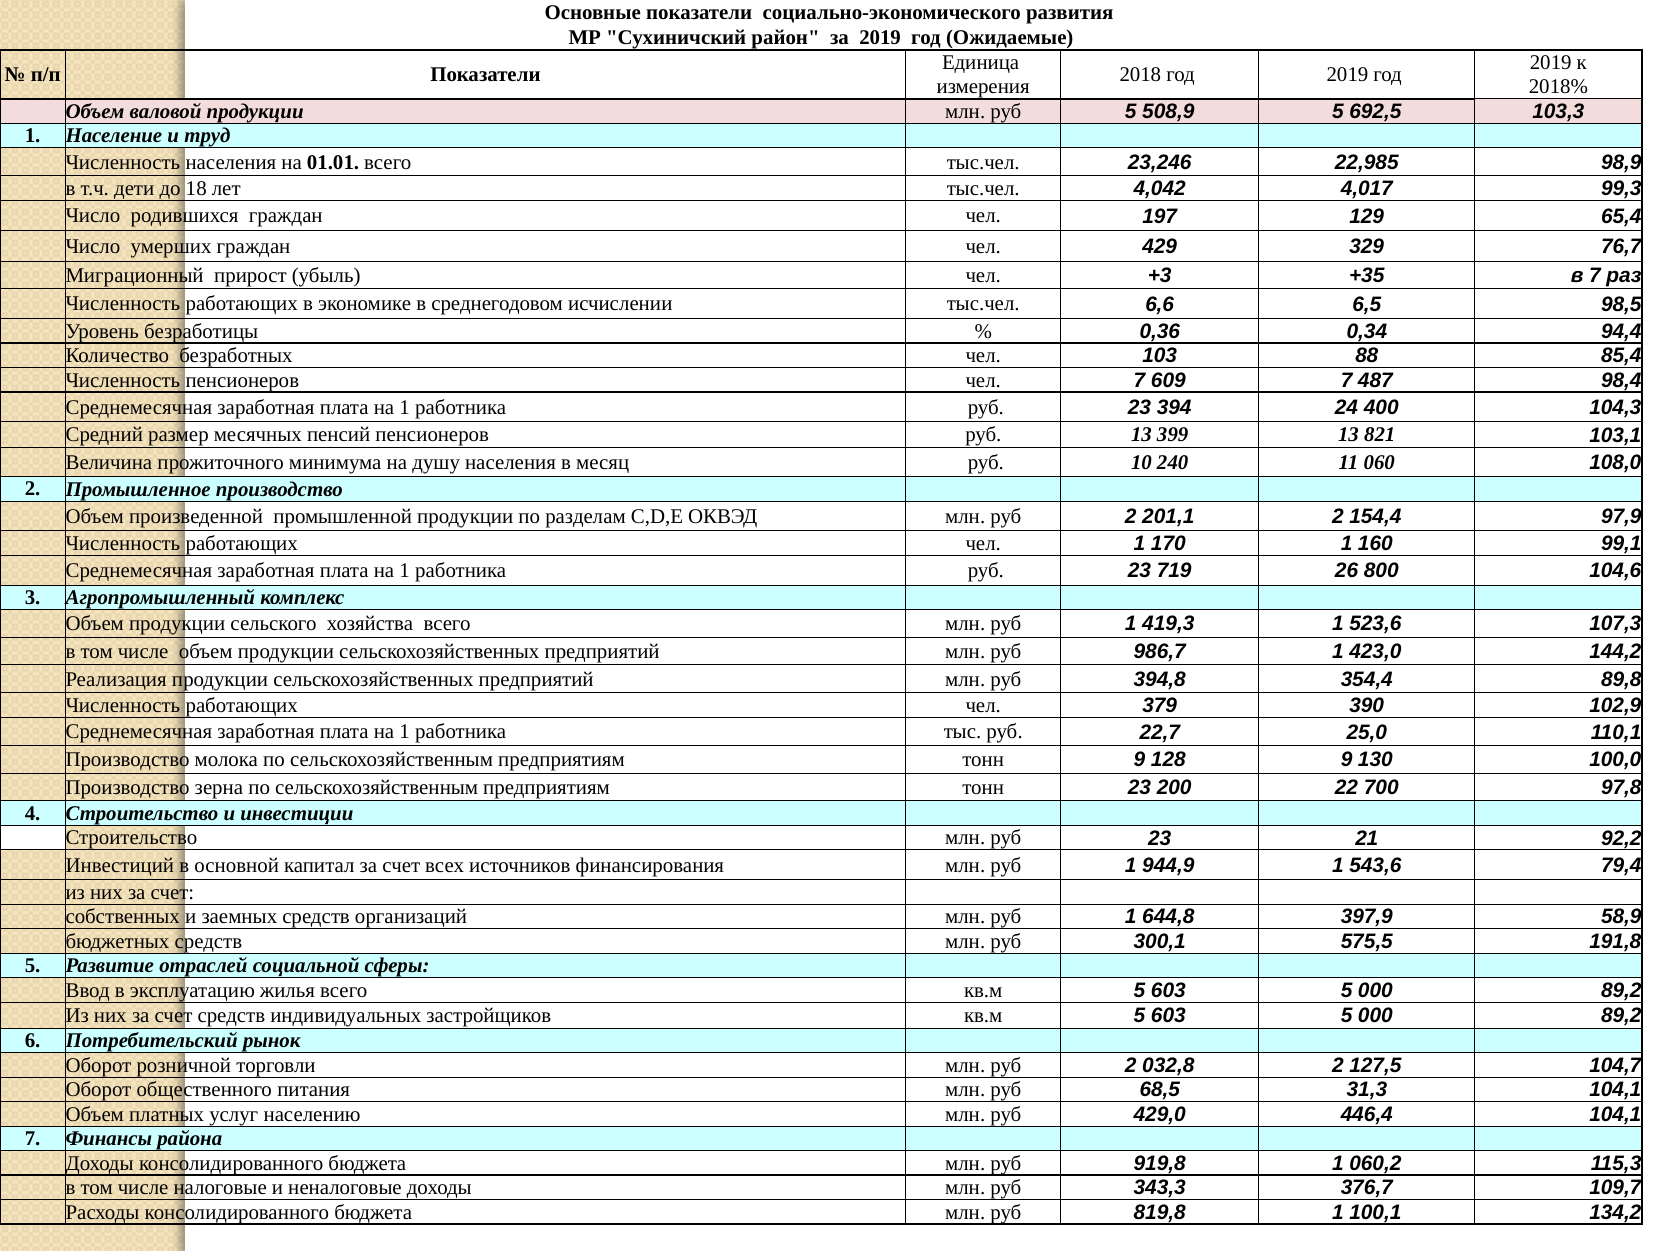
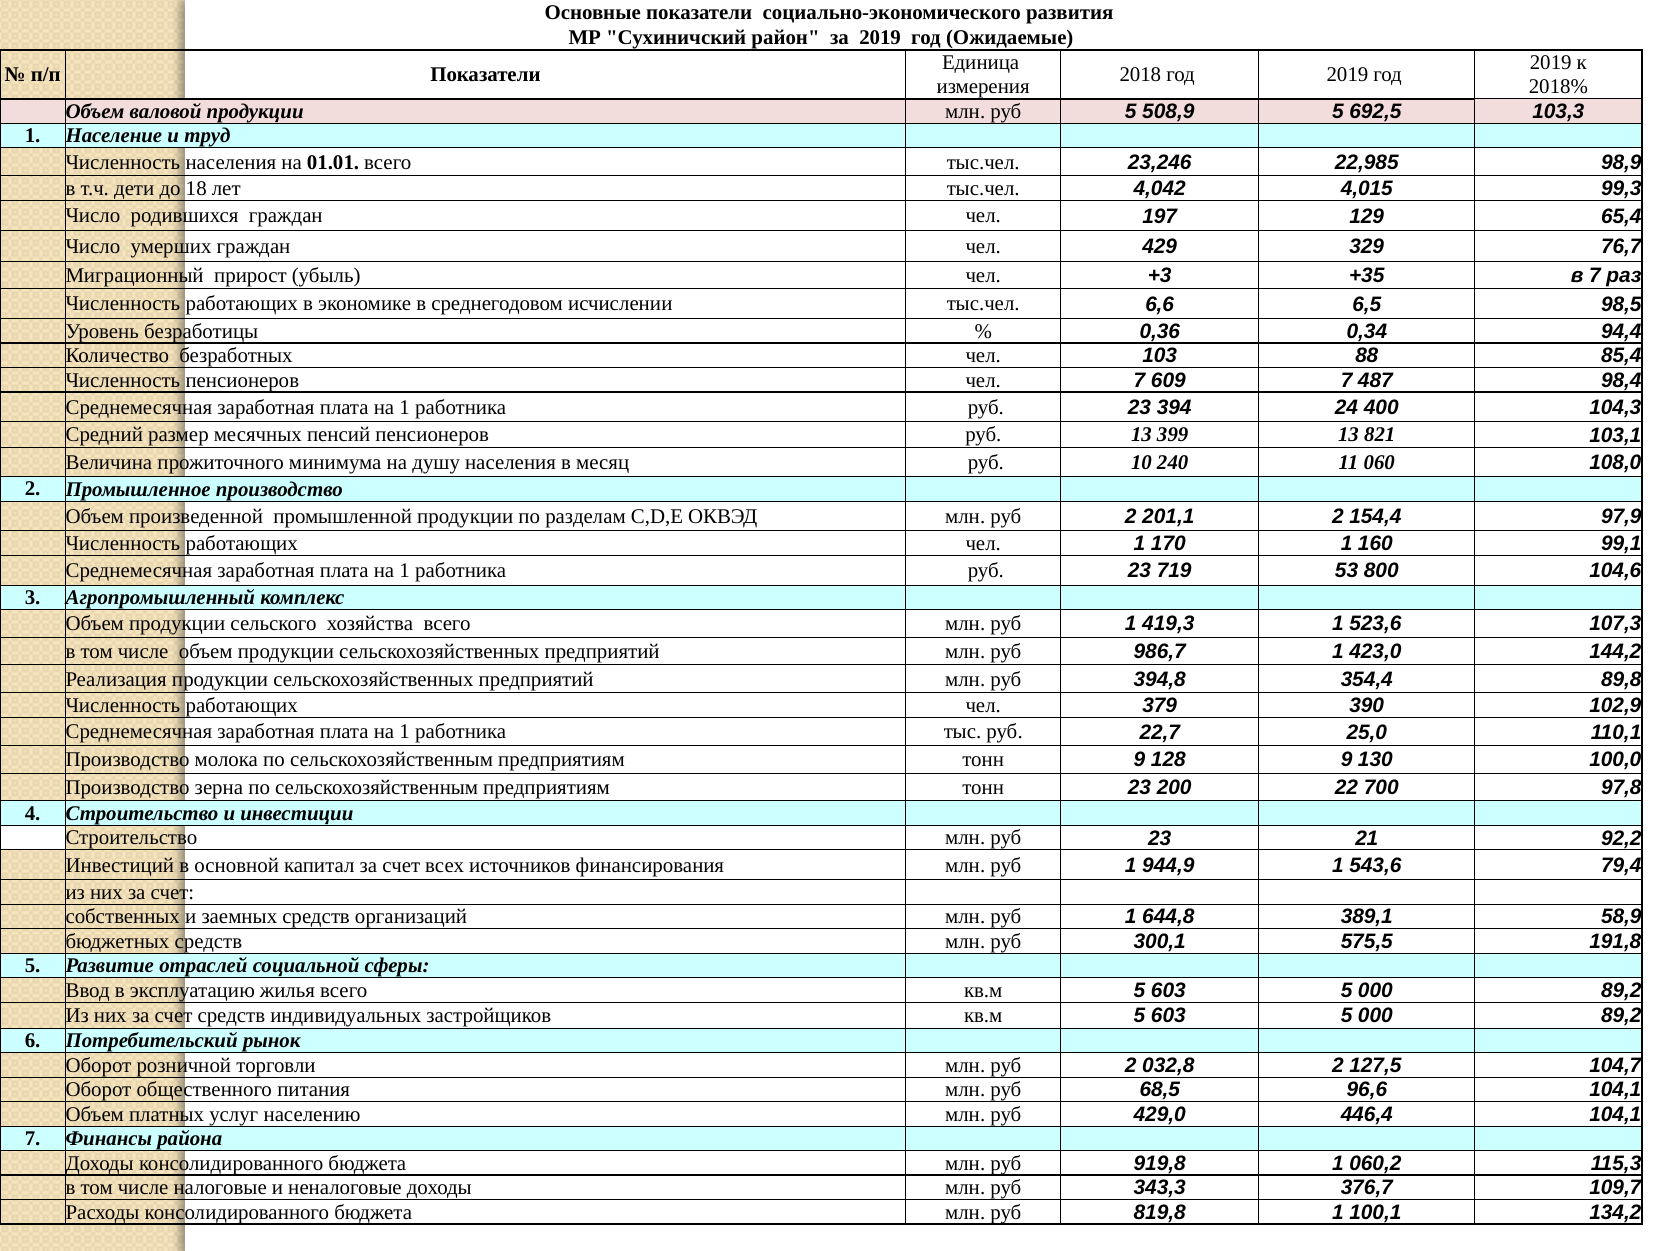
4,017: 4,017 -> 4,015
26: 26 -> 53
397,9: 397,9 -> 389,1
31,3: 31,3 -> 96,6
